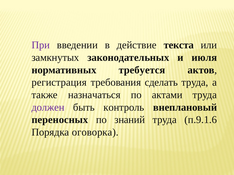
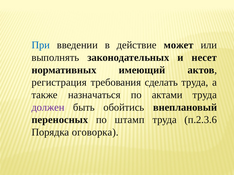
При colour: purple -> blue
текста: текста -> может
замкнутых: замкнутых -> выполнять
июля: июля -> несет
требуется: требуется -> имеющий
контроль: контроль -> обойтись
знаний: знаний -> штамп
п.9.1.6: п.9.1.6 -> п.2.3.6
